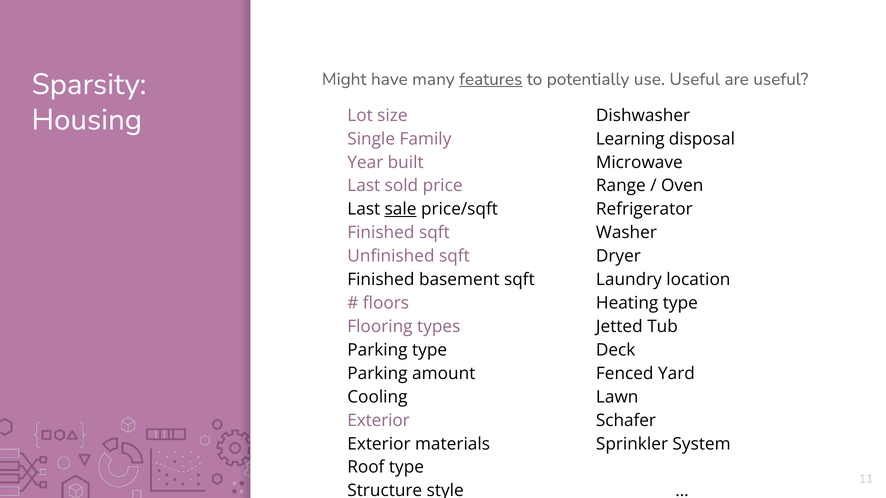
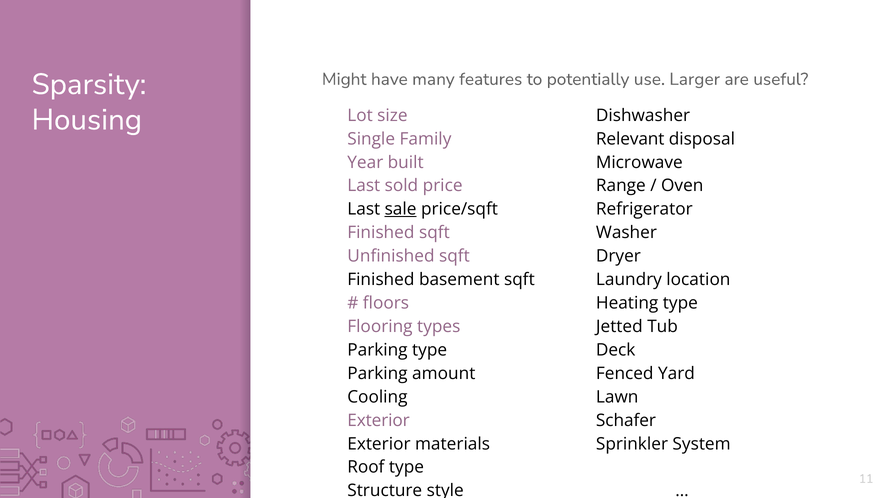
features underline: present -> none
use Useful: Useful -> Larger
Learning: Learning -> Relevant
